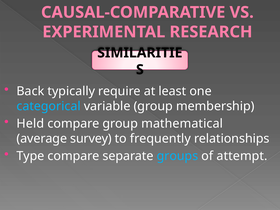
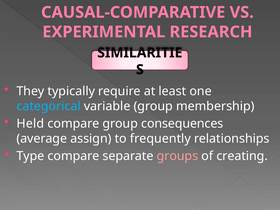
Back: Back -> They
mathematical: mathematical -> consequences
survey: survey -> assign
groups colour: light blue -> pink
attempt: attempt -> creating
